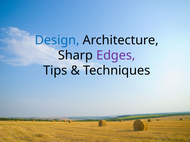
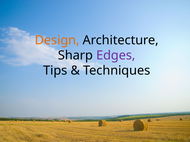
Design colour: blue -> orange
